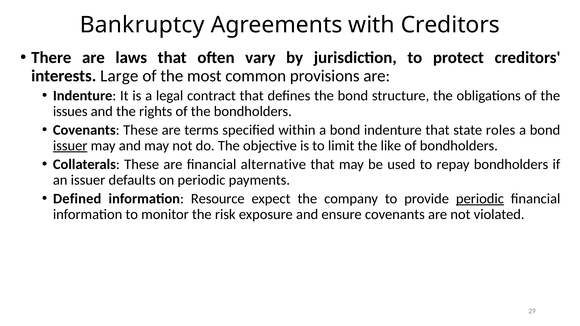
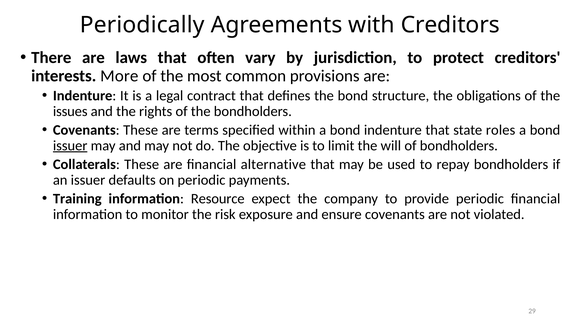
Bankruptcy: Bankruptcy -> Periodically
Large: Large -> More
like: like -> will
Defined: Defined -> Training
periodic at (480, 199) underline: present -> none
